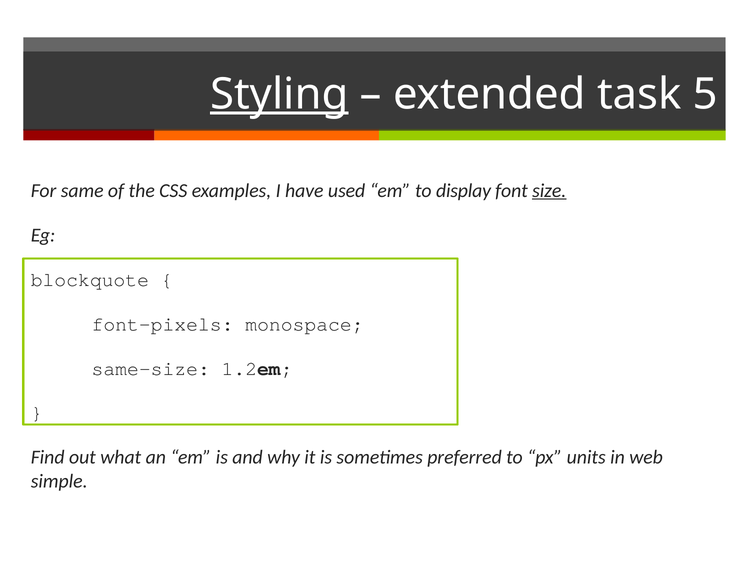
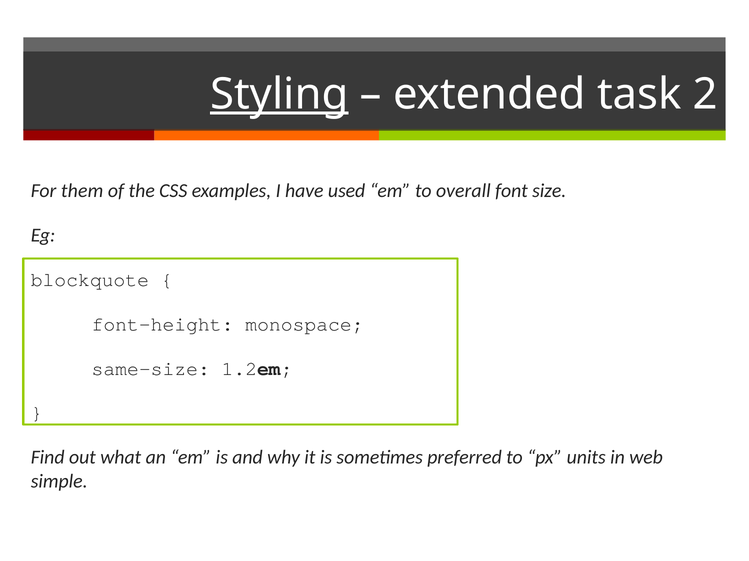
5: 5 -> 2
same: same -> them
display: display -> overall
size underline: present -> none
font-pixels: font-pixels -> font-height
